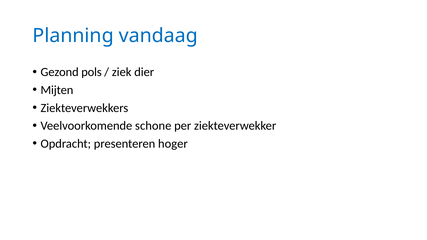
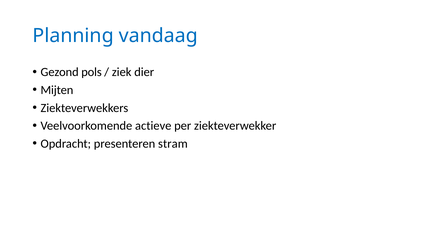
schone: schone -> actieve
hoger: hoger -> stram
